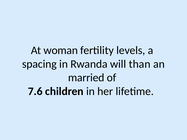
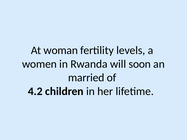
spacing: spacing -> women
than: than -> soon
7.6: 7.6 -> 4.2
